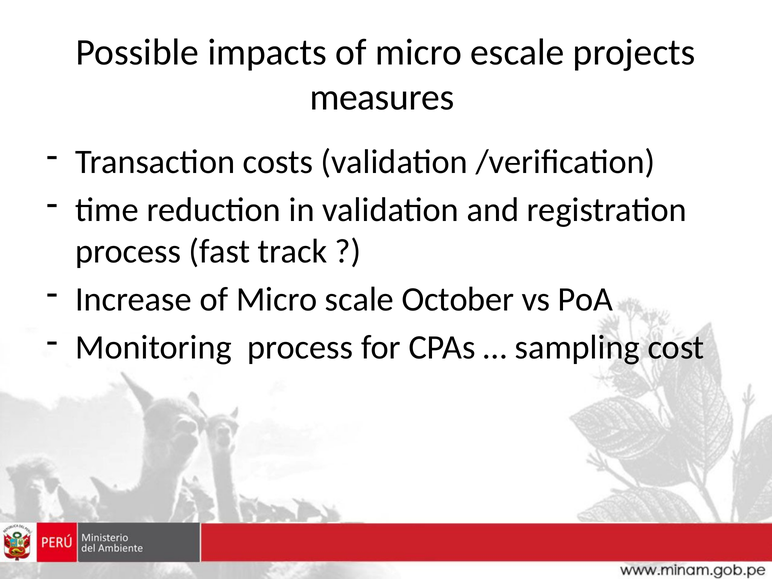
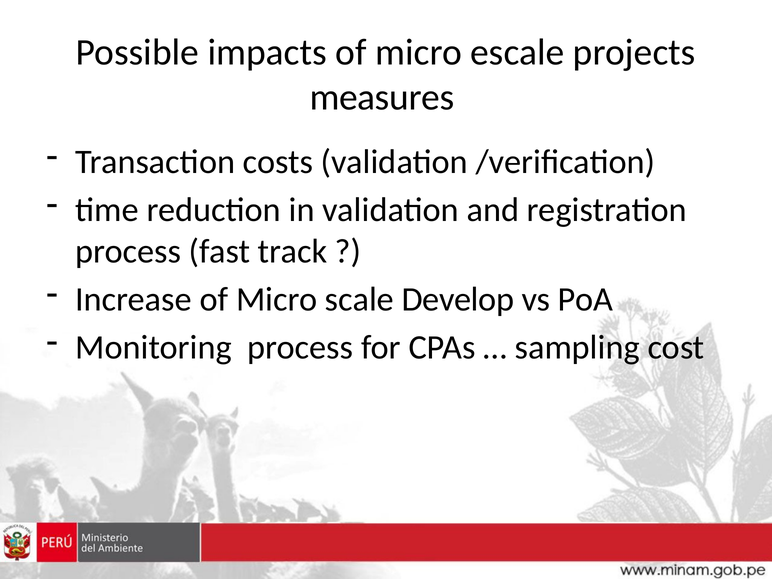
October: October -> Develop
